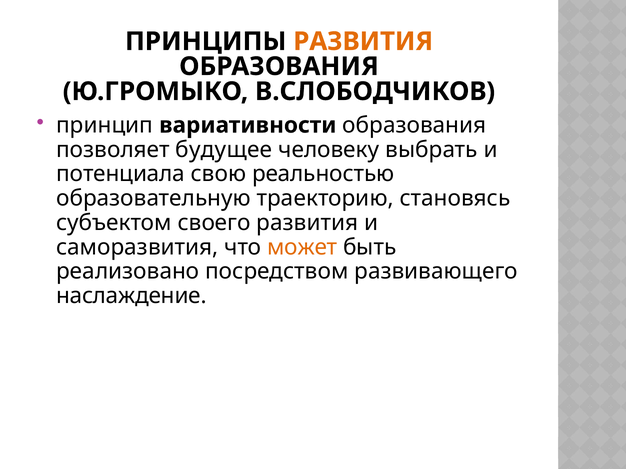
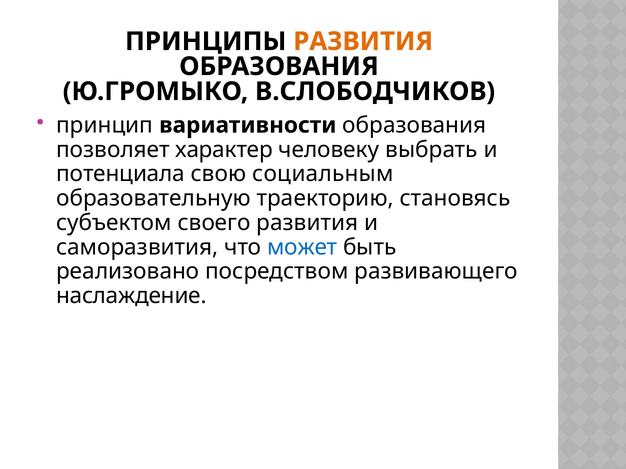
будущее: будущее -> характер
реальностью: реальностью -> социальным
может colour: orange -> blue
